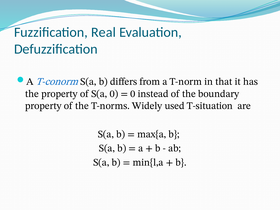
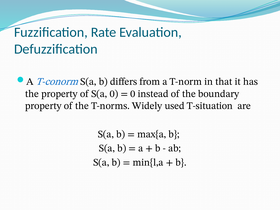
Real: Real -> Rate
